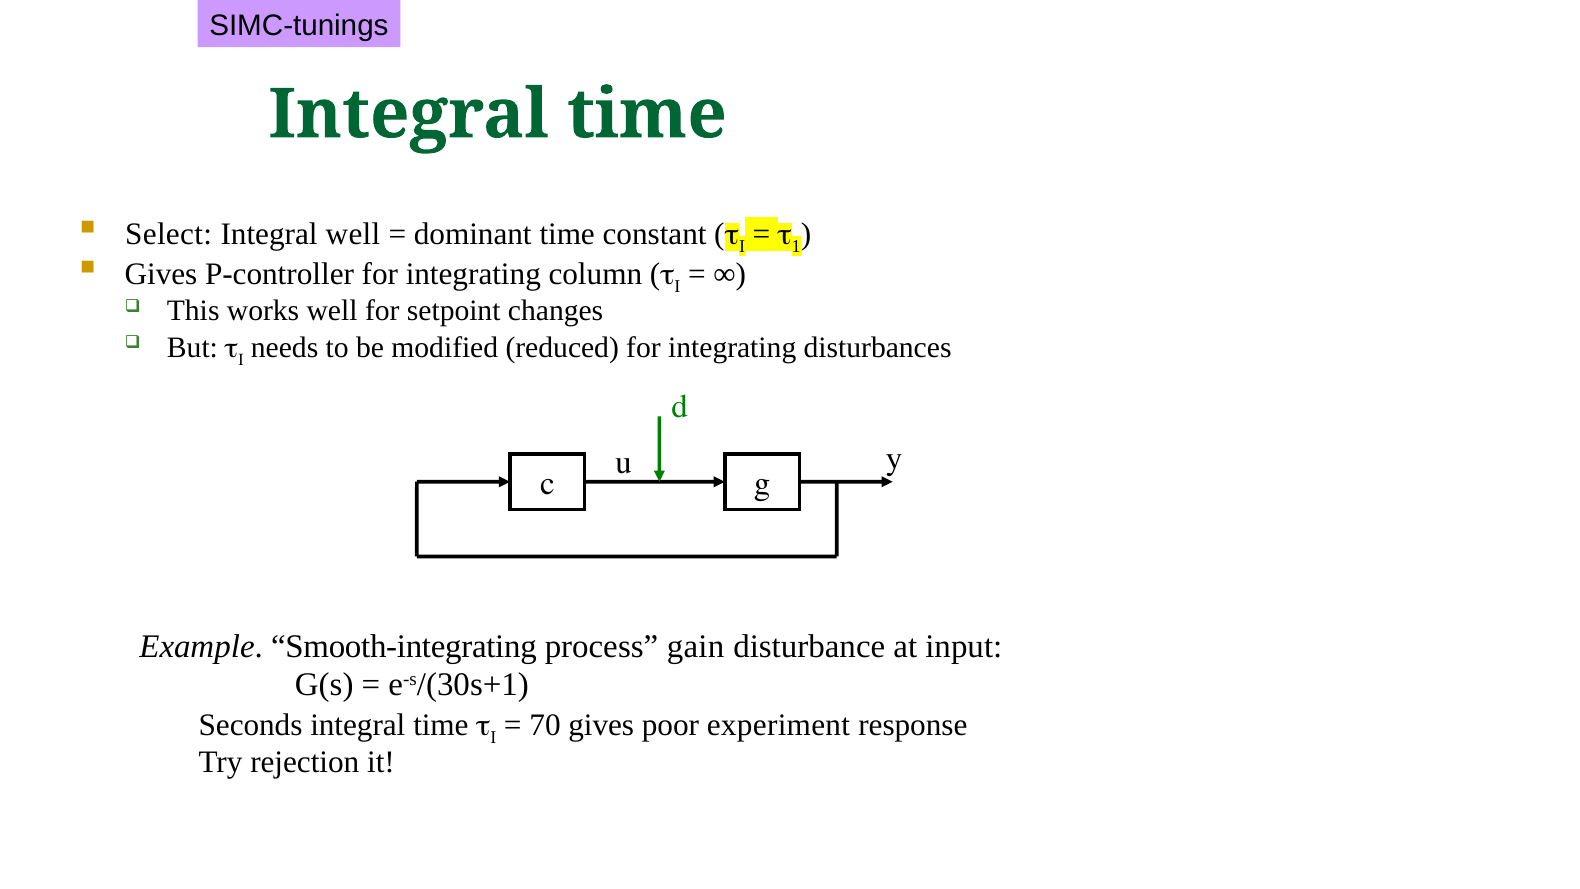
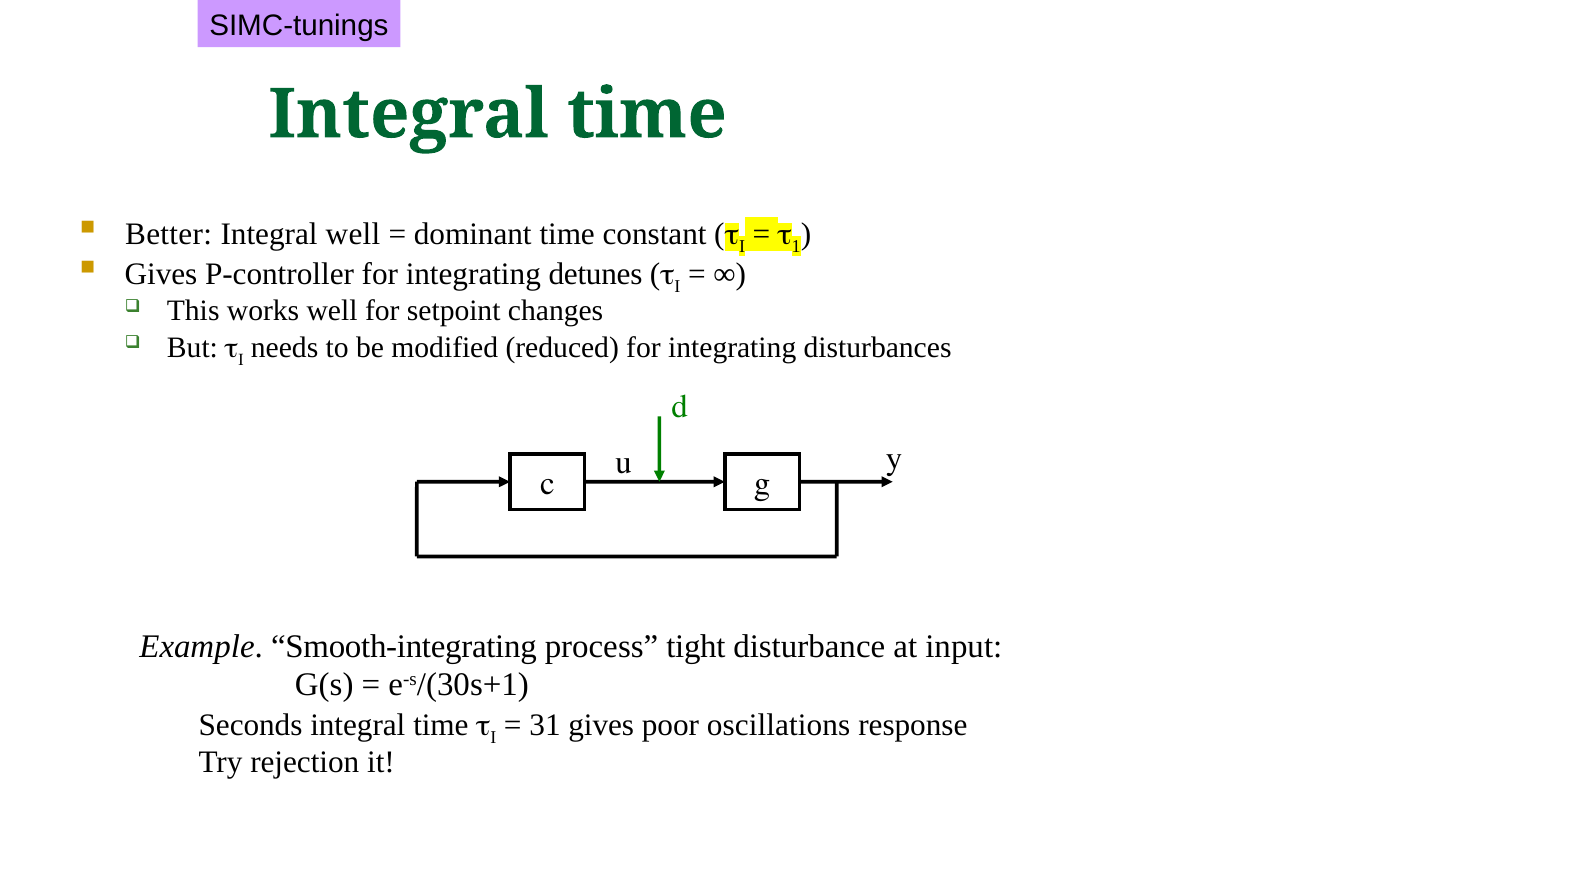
Select: Select -> Better
column: column -> detunes
gain: gain -> tight
70: 70 -> 31
experiment: experiment -> oscillations
